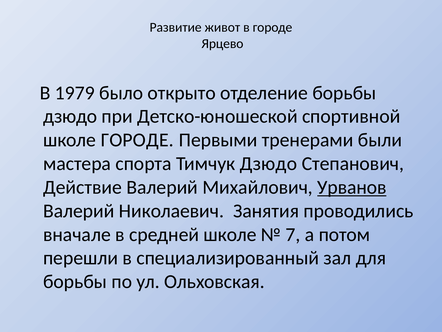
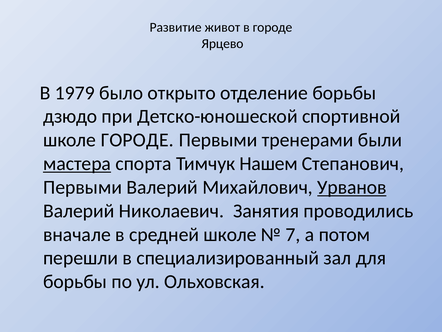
мастера underline: none -> present
Тимчук Дзюдо: Дзюдо -> Нашем
Действие at (83, 187): Действие -> Первыми
